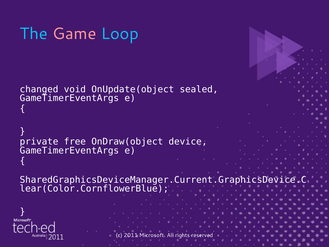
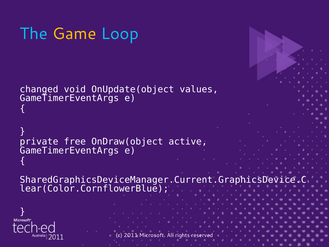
Game colour: pink -> yellow
sealed: sealed -> values
device: device -> active
